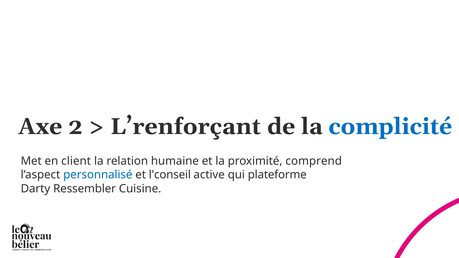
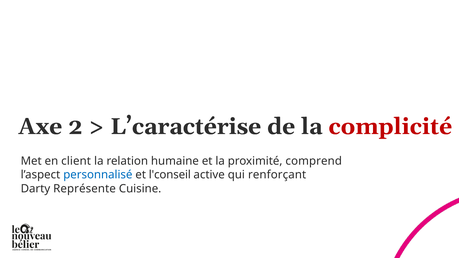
L’renforçant: L’renforçant -> L’caractérise
complicité colour: blue -> red
plateforme: plateforme -> renforçant
Ressembler: Ressembler -> Représente
